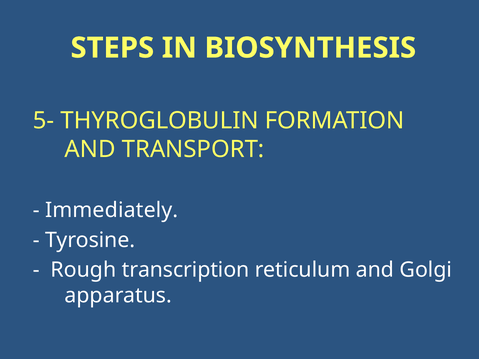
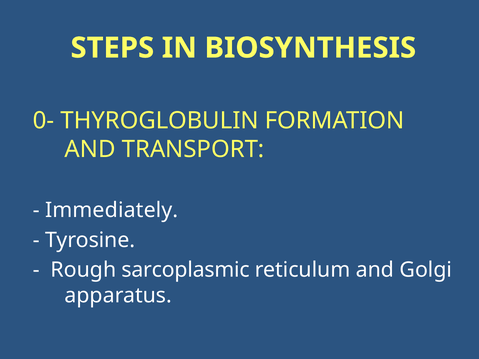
5-: 5- -> 0-
transcription: transcription -> sarcoplasmic
